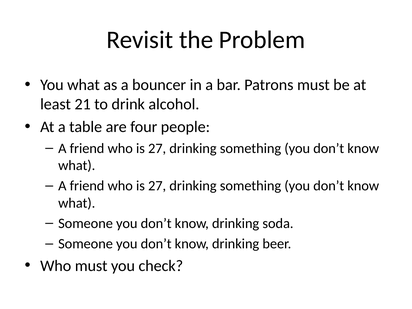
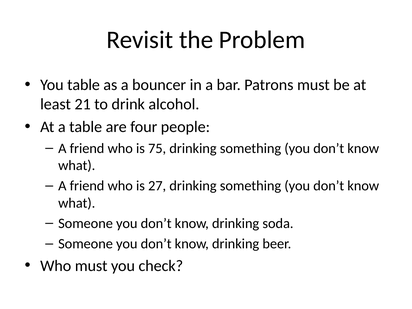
You what: what -> table
27 at (157, 148): 27 -> 75
